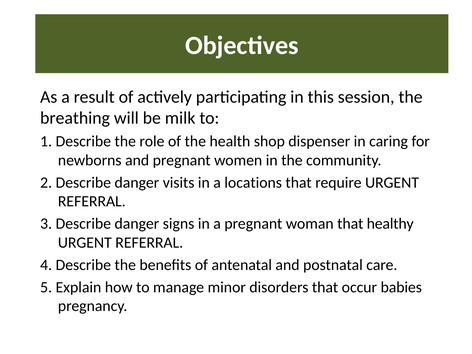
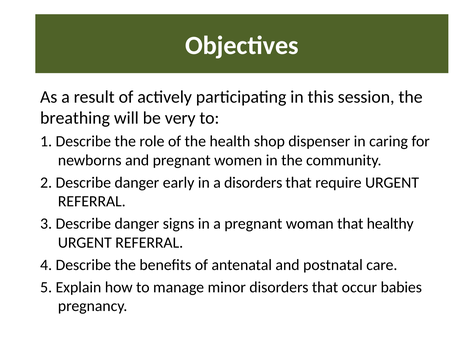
milk: milk -> very
visits: visits -> early
a locations: locations -> disorders
